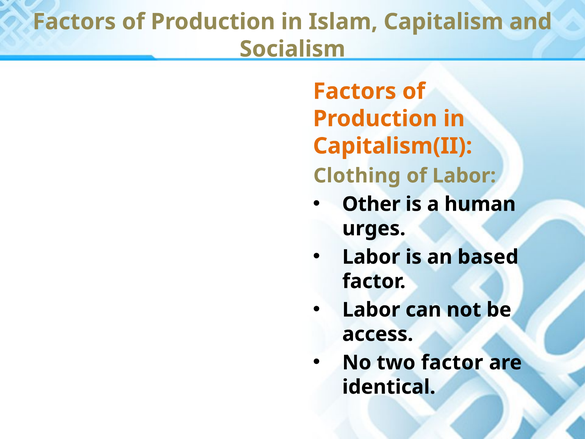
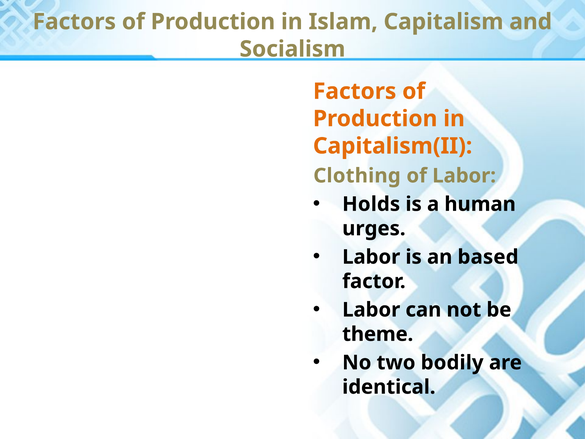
Other: Other -> Holds
access: access -> theme
two factor: factor -> bodily
